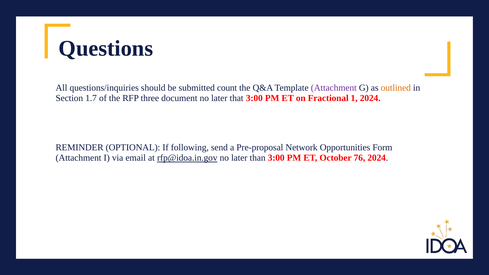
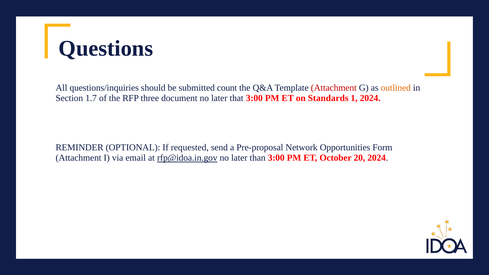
Attachment at (334, 88) colour: purple -> red
Fractional: Fractional -> Standards
following: following -> requested
76: 76 -> 20
